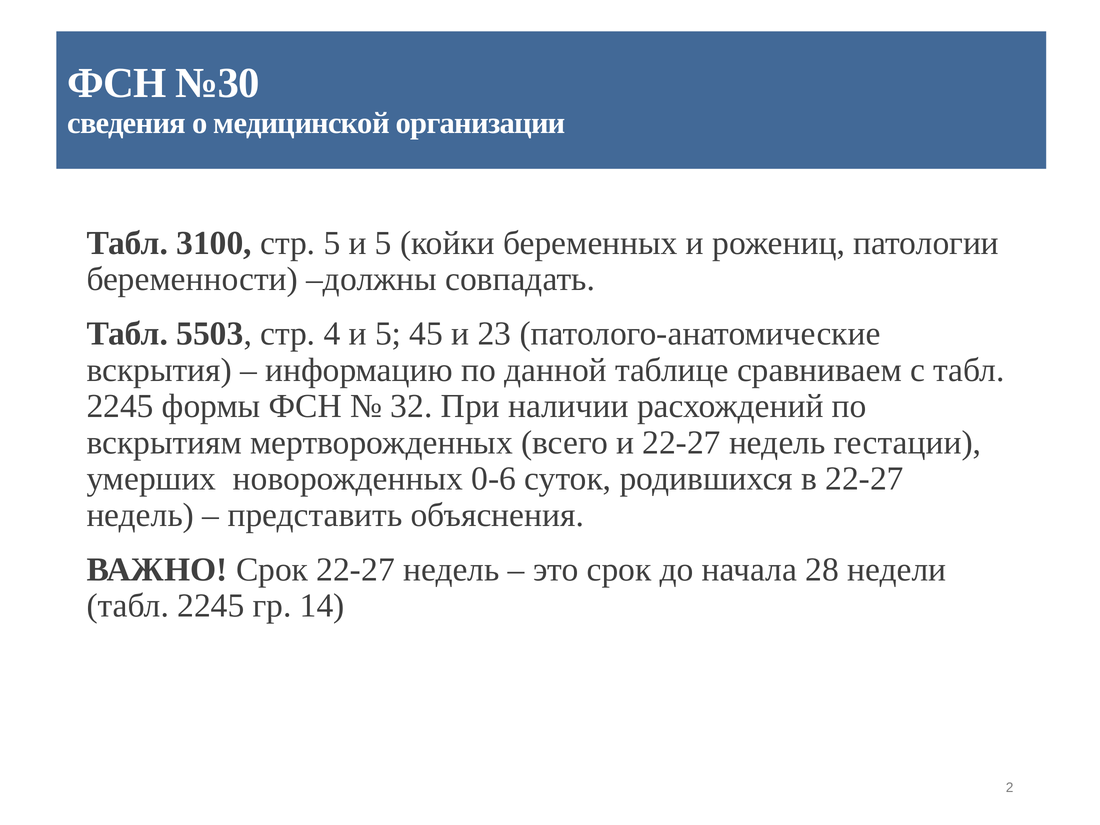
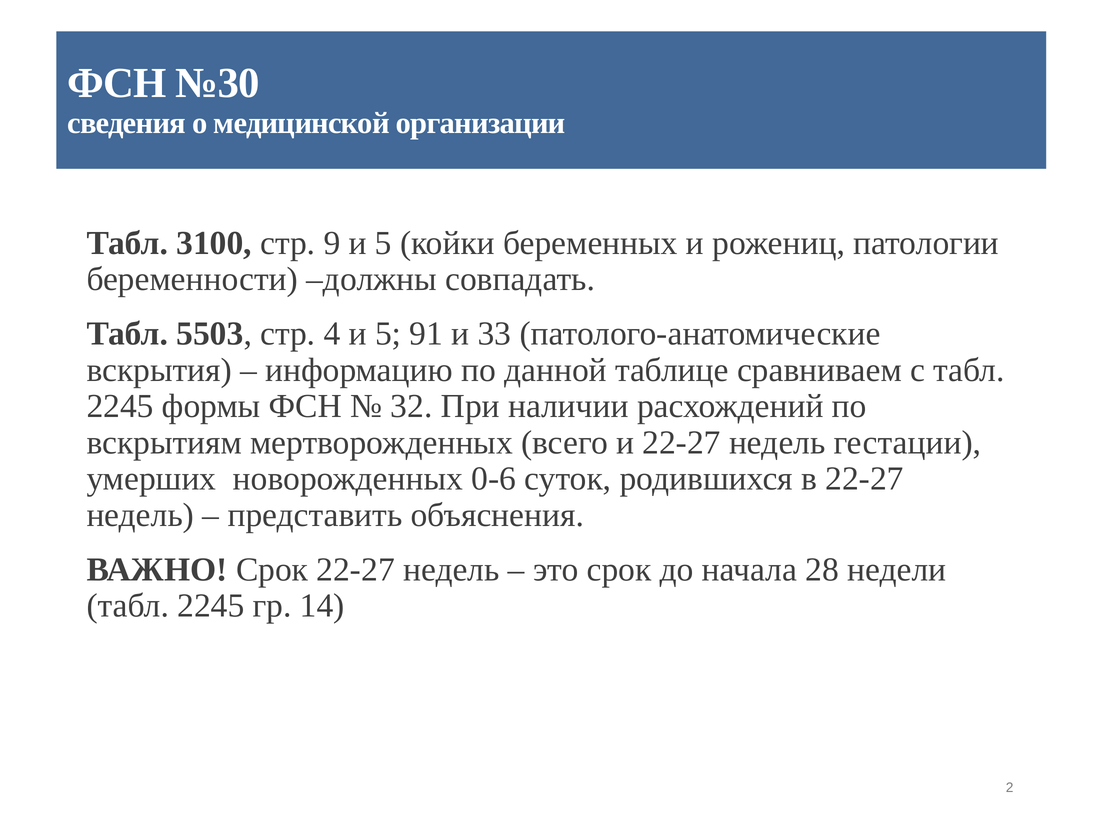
стр 5: 5 -> 9
45: 45 -> 91
23: 23 -> 33
